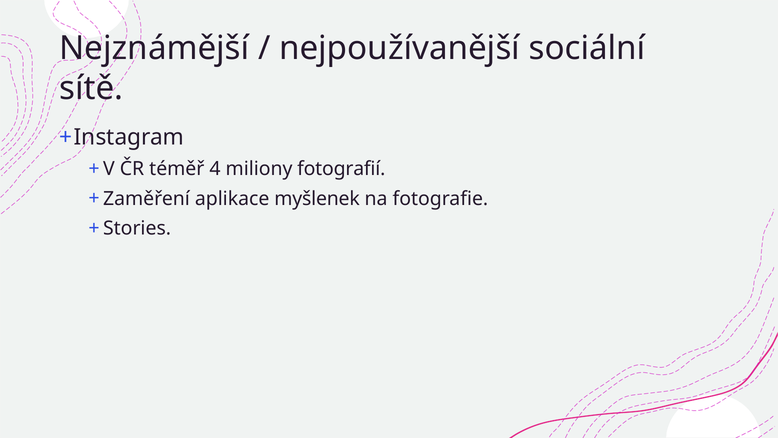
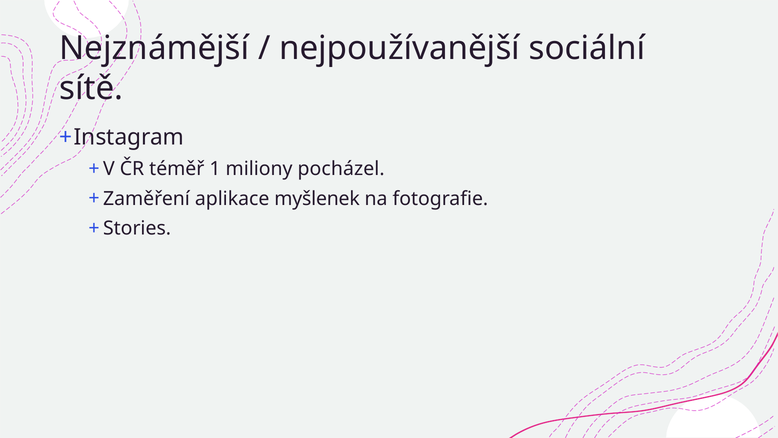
4: 4 -> 1
fotografií: fotografií -> pocházel
